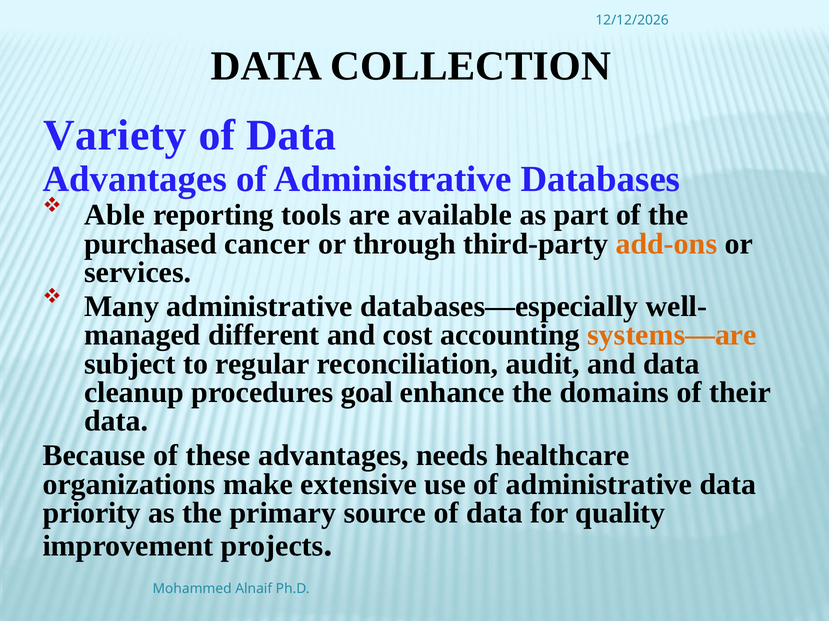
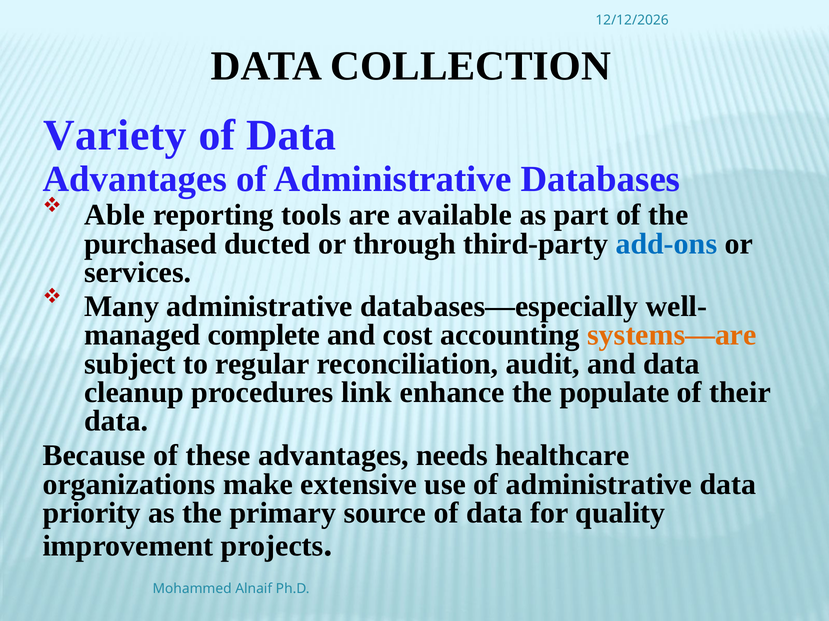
cancer: cancer -> ducted
add-ons colour: orange -> blue
different: different -> complete
goal: goal -> link
domains: domains -> populate
